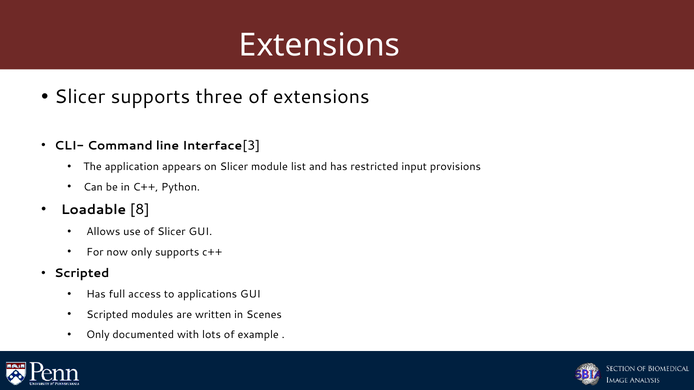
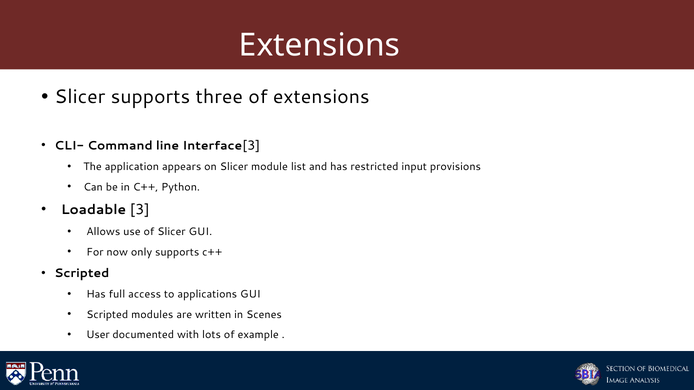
8: 8 -> 3
Only at (98, 335): Only -> User
